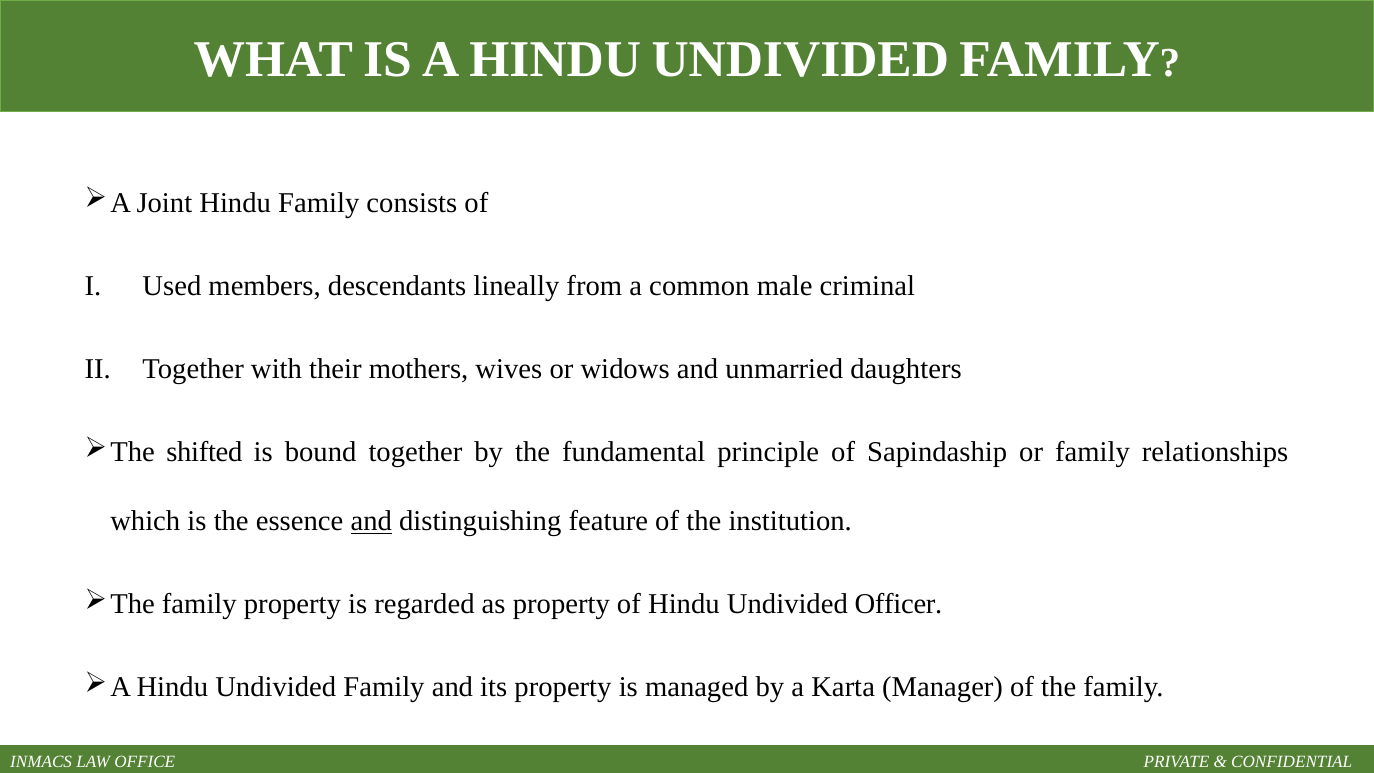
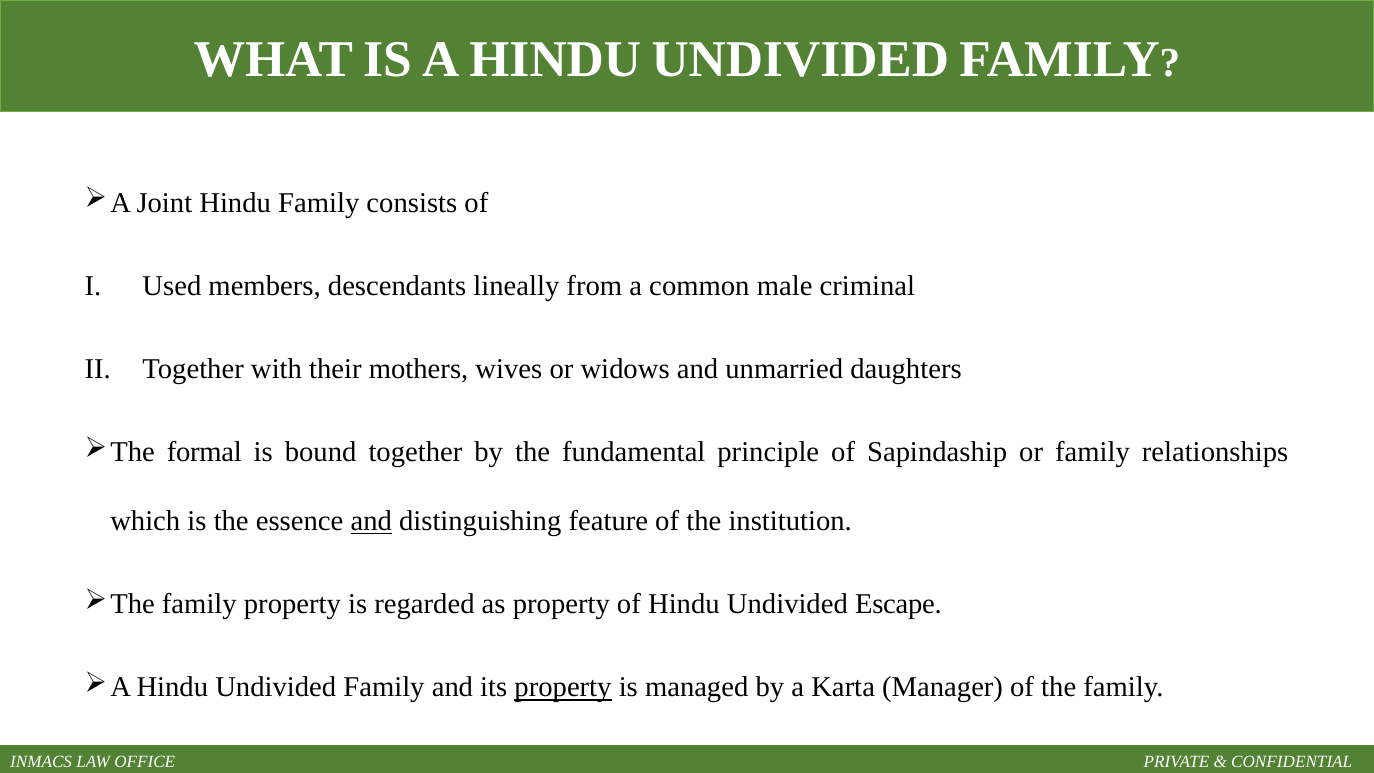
shifted: shifted -> formal
Officer: Officer -> Escape
property at (563, 687) underline: none -> present
